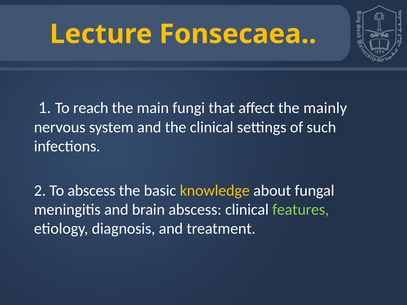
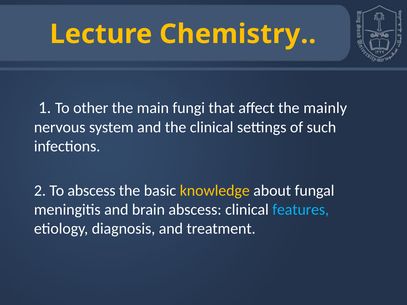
Fonsecaea: Fonsecaea -> Chemistry
reach: reach -> other
features colour: light green -> light blue
